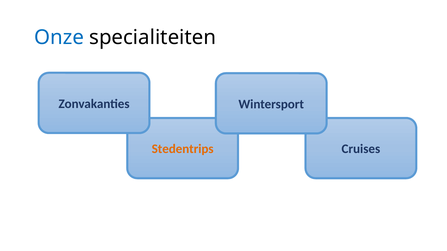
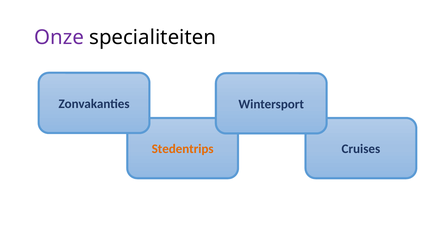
Onze colour: blue -> purple
